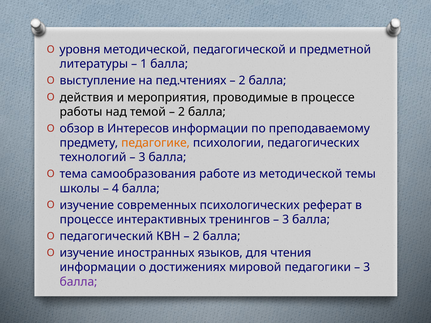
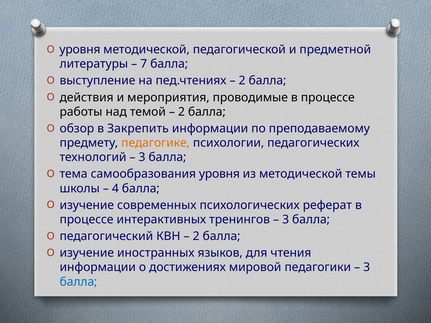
1: 1 -> 7
Интересов: Интересов -> Закрепить
самообразования работе: работе -> уровня
балла at (79, 282) colour: purple -> blue
